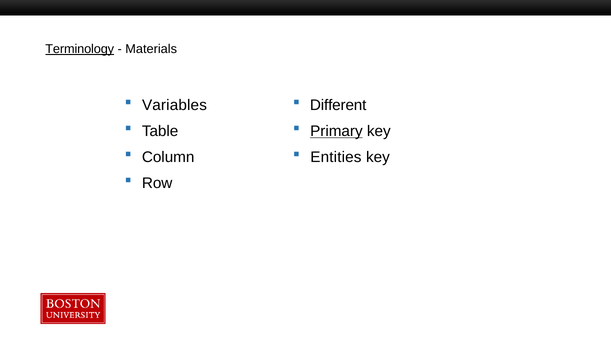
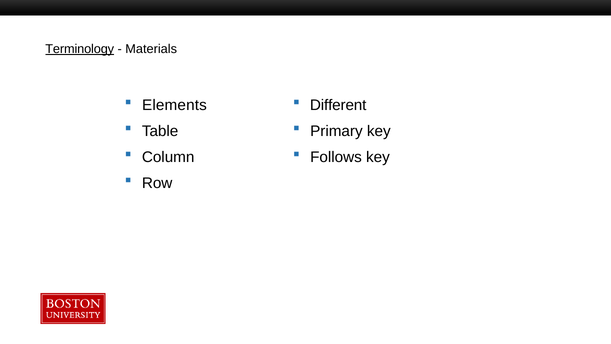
Variables: Variables -> Elements
Primary underline: present -> none
Entities: Entities -> Follows
